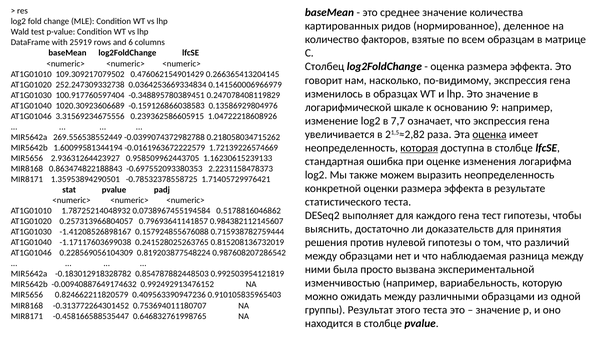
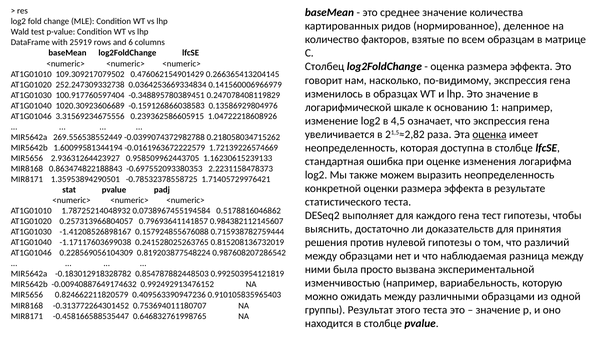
9: 9 -> 1
7,7: 7,7 -> 4,5
которая underline: present -> none
